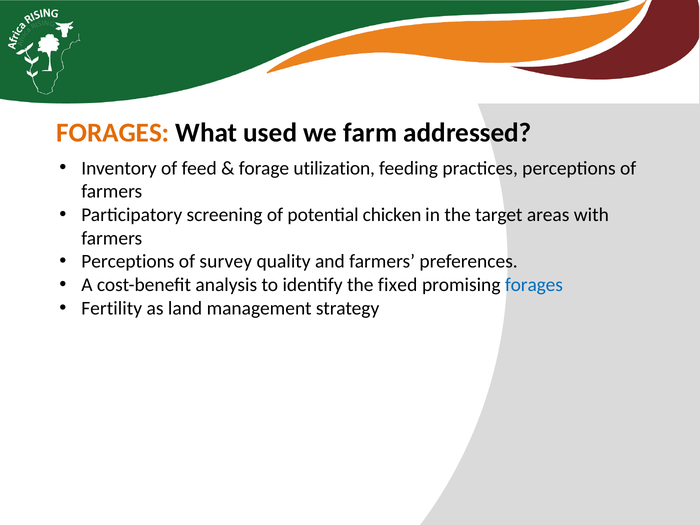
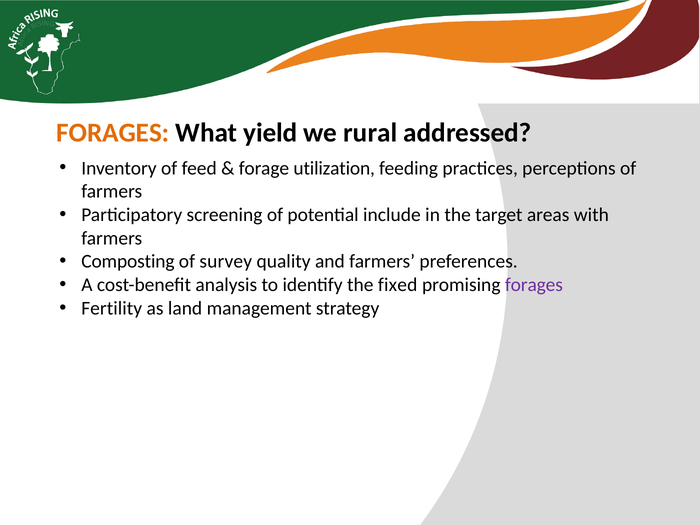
used: used -> yield
farm: farm -> rural
chicken: chicken -> include
Perceptions at (128, 262): Perceptions -> Composting
forages at (534, 285) colour: blue -> purple
